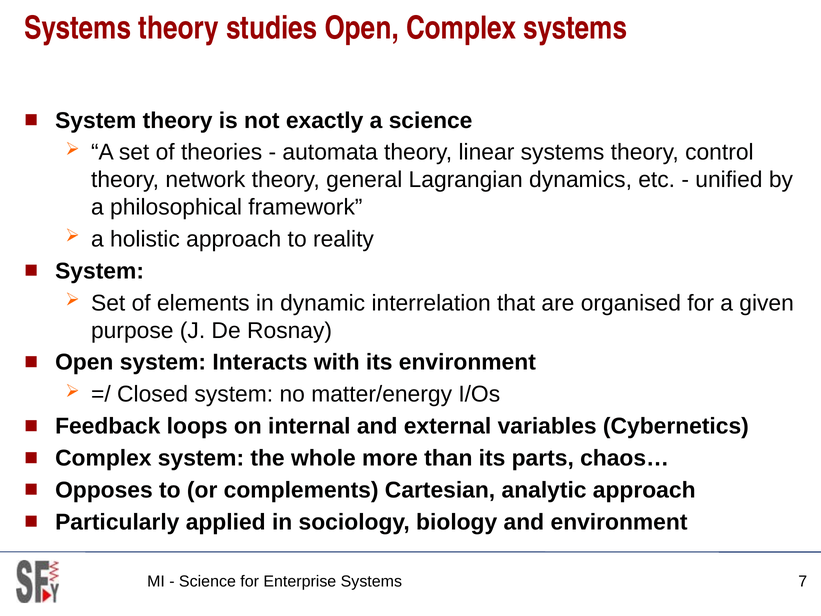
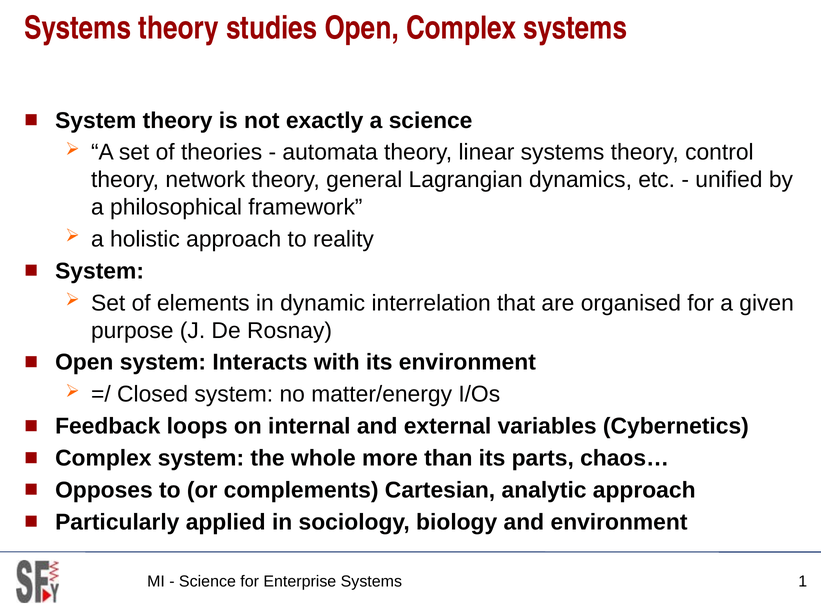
7: 7 -> 1
